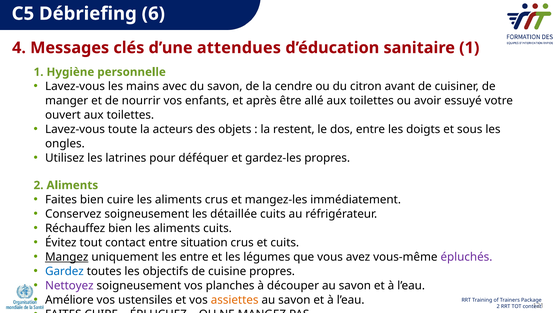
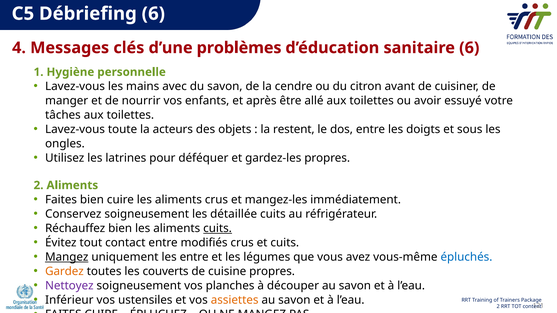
attendues: attendues -> problèmes
sanitaire 1: 1 -> 6
ouvert: ouvert -> tâches
cuits at (218, 228) underline: none -> present
situation: situation -> modifiés
épluchés colour: purple -> blue
Gardez colour: blue -> orange
objectifs: objectifs -> couverts
Améliore: Améliore -> Inférieur
